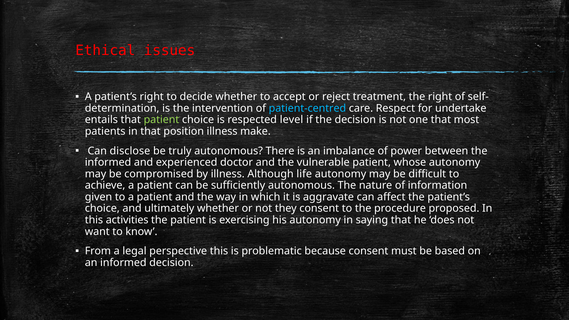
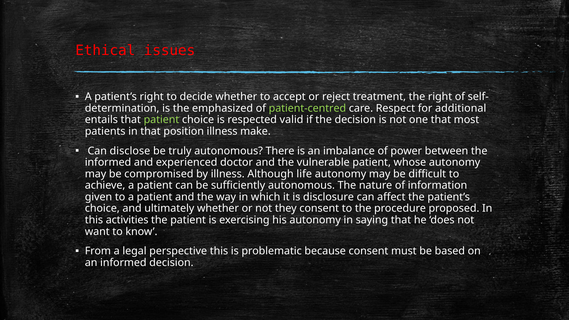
intervention: intervention -> emphasized
patient-centred colour: light blue -> light green
undertake: undertake -> additional
level: level -> valid
aggravate: aggravate -> disclosure
